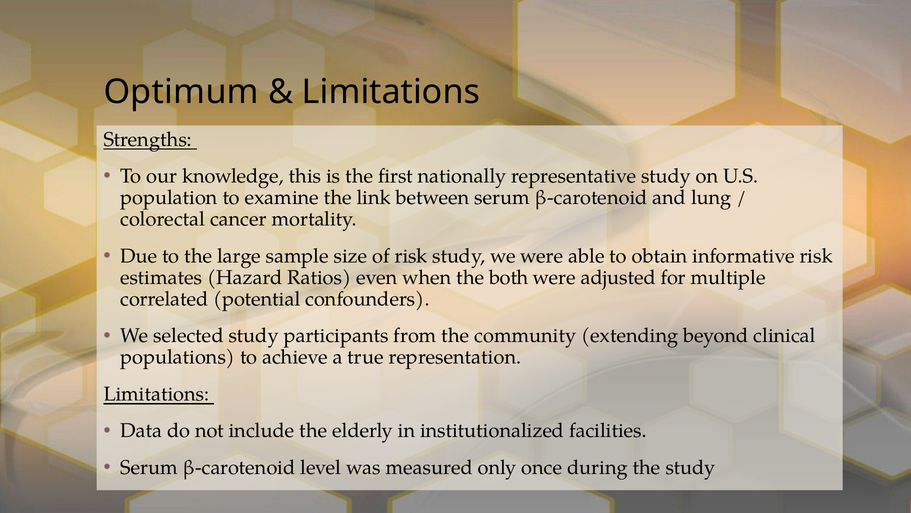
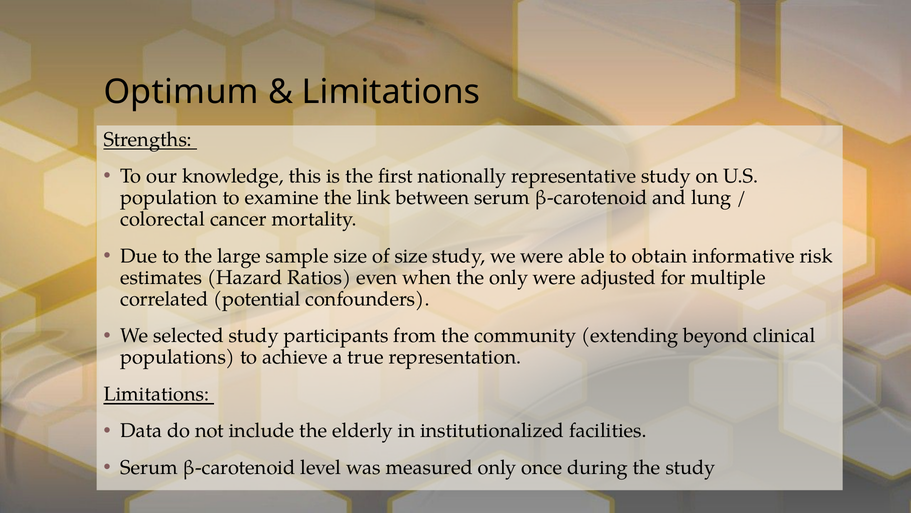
of risk: risk -> size
the both: both -> only
